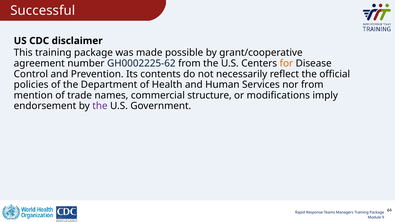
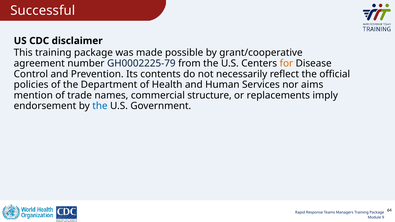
GH0002225-62: GH0002225-62 -> GH0002225-79
nor from: from -> aims
modifications: modifications -> replacements
the at (100, 106) colour: purple -> blue
